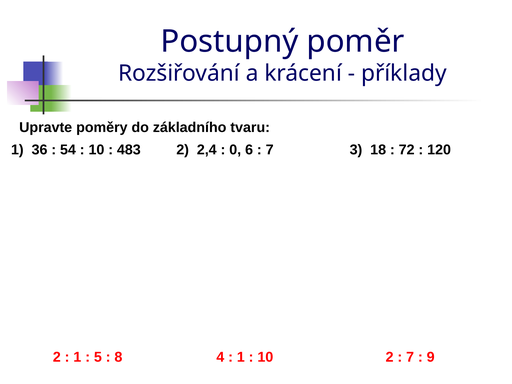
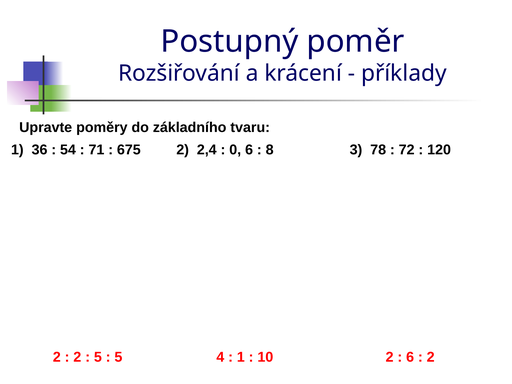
10 at (96, 150): 10 -> 71
483: 483 -> 675
7 at (270, 150): 7 -> 8
18: 18 -> 78
1 at (77, 357): 1 -> 2
8 at (118, 357): 8 -> 5
7 at (410, 357): 7 -> 6
9 at (431, 357): 9 -> 2
